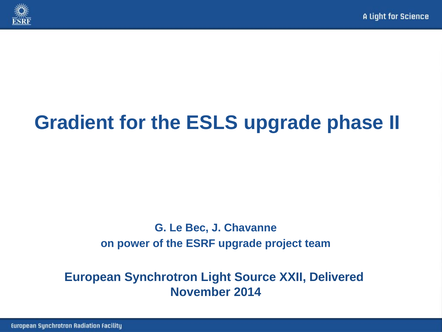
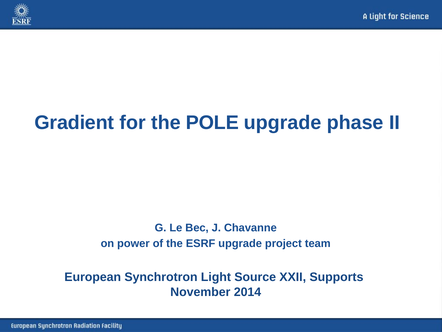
ESLS: ESLS -> POLE
Delivered: Delivered -> Supports
